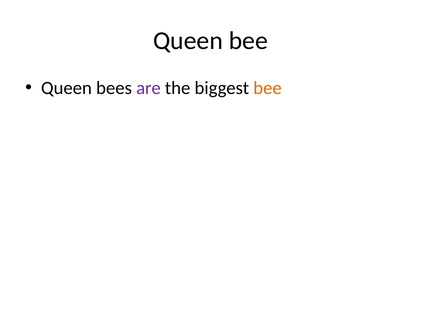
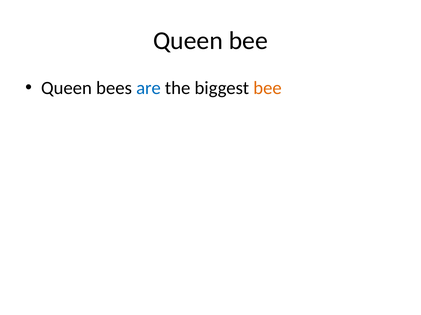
are colour: purple -> blue
